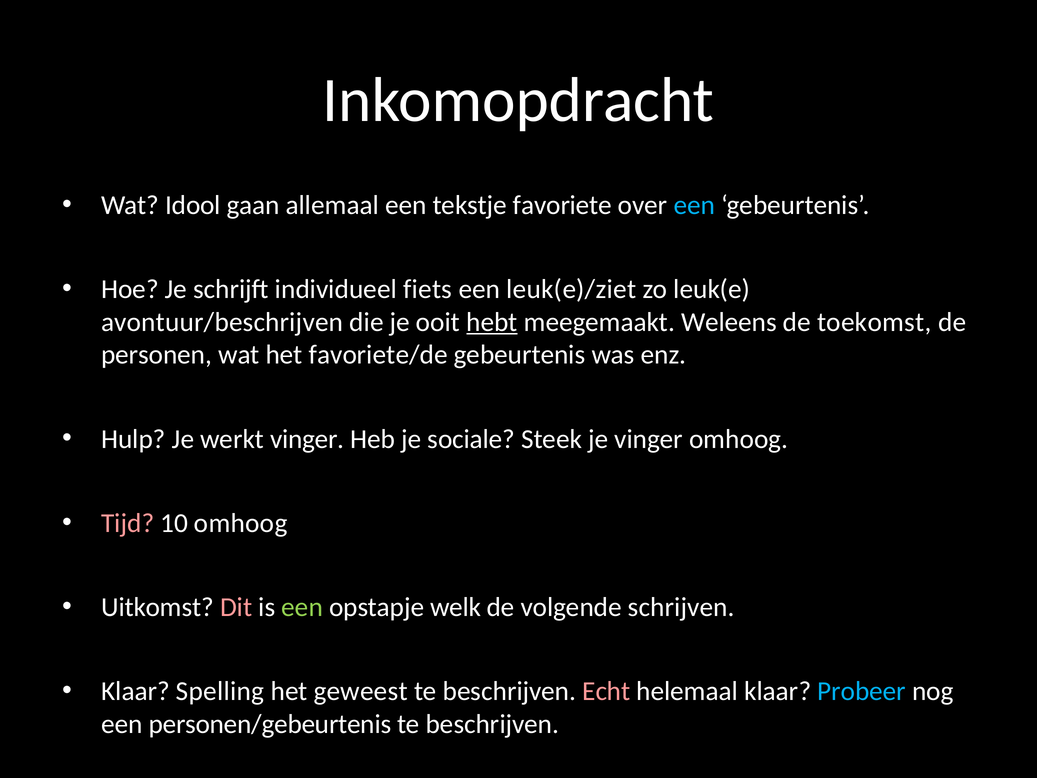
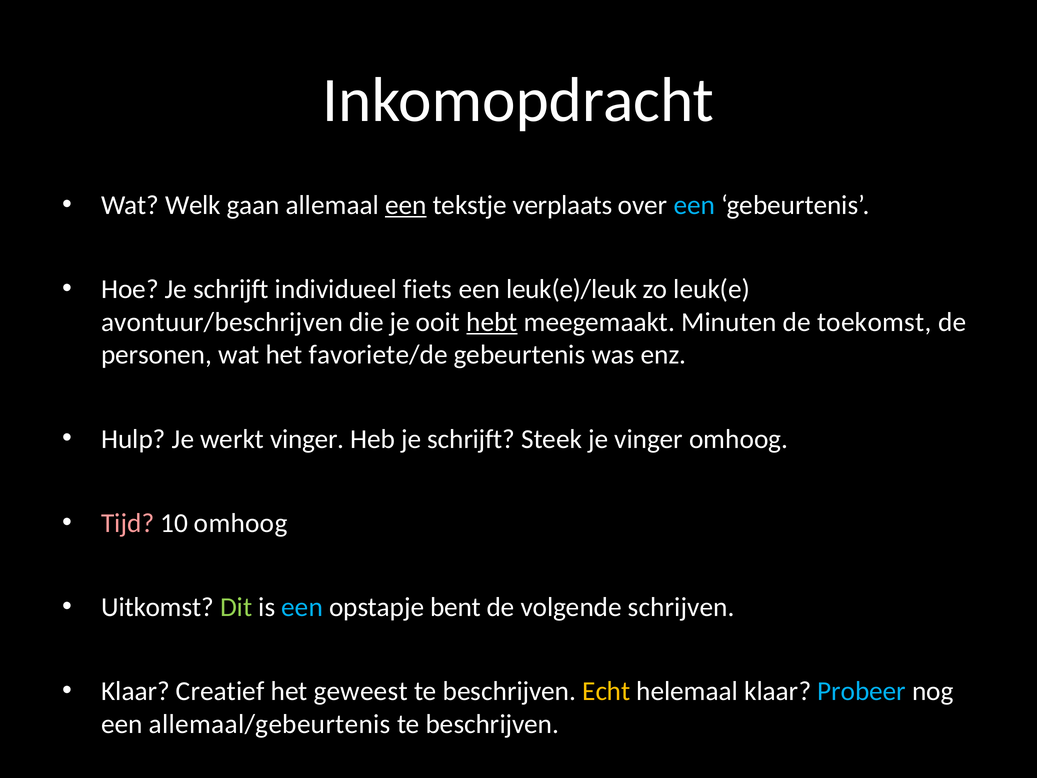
Idool: Idool -> Welk
een at (406, 205) underline: none -> present
favoriete: favoriete -> verplaats
leuk(e)/ziet: leuk(e)/ziet -> leuk(e)/leuk
Weleens: Weleens -> Minuten
Heb je sociale: sociale -> schrijft
Dit colour: pink -> light green
een at (302, 607) colour: light green -> light blue
welk: welk -> bent
Spelling: Spelling -> Creatief
Echt colour: pink -> yellow
personen/gebeurtenis: personen/gebeurtenis -> allemaal/gebeurtenis
